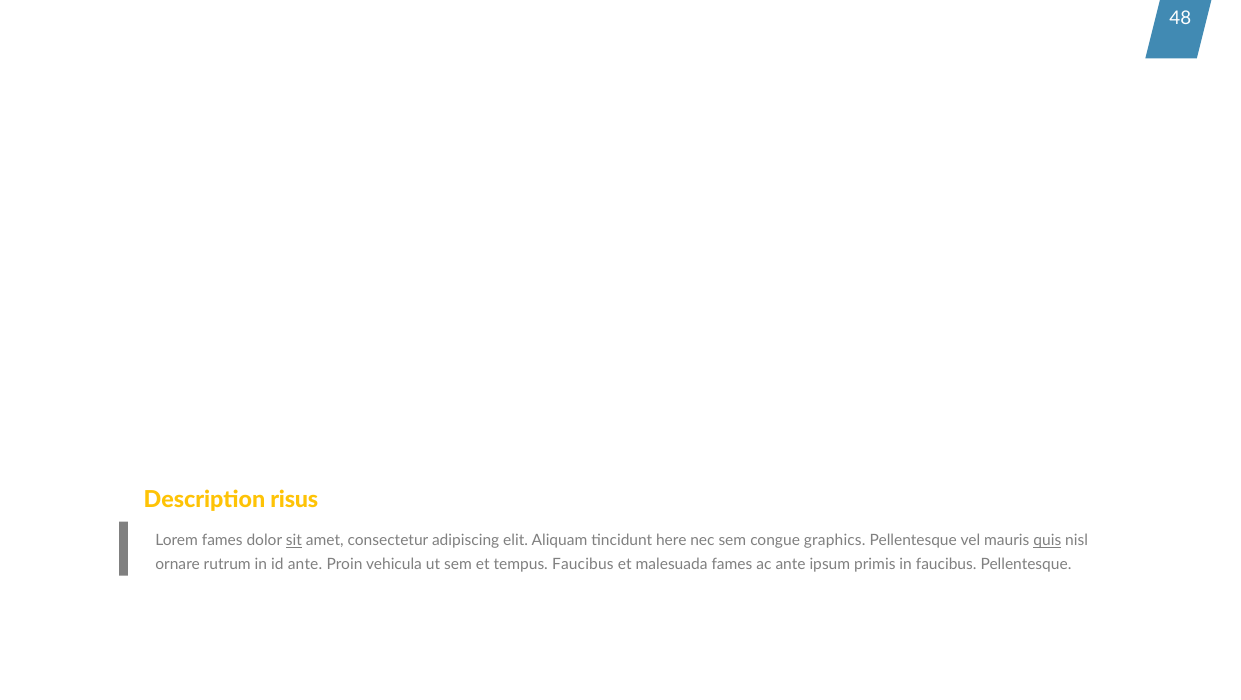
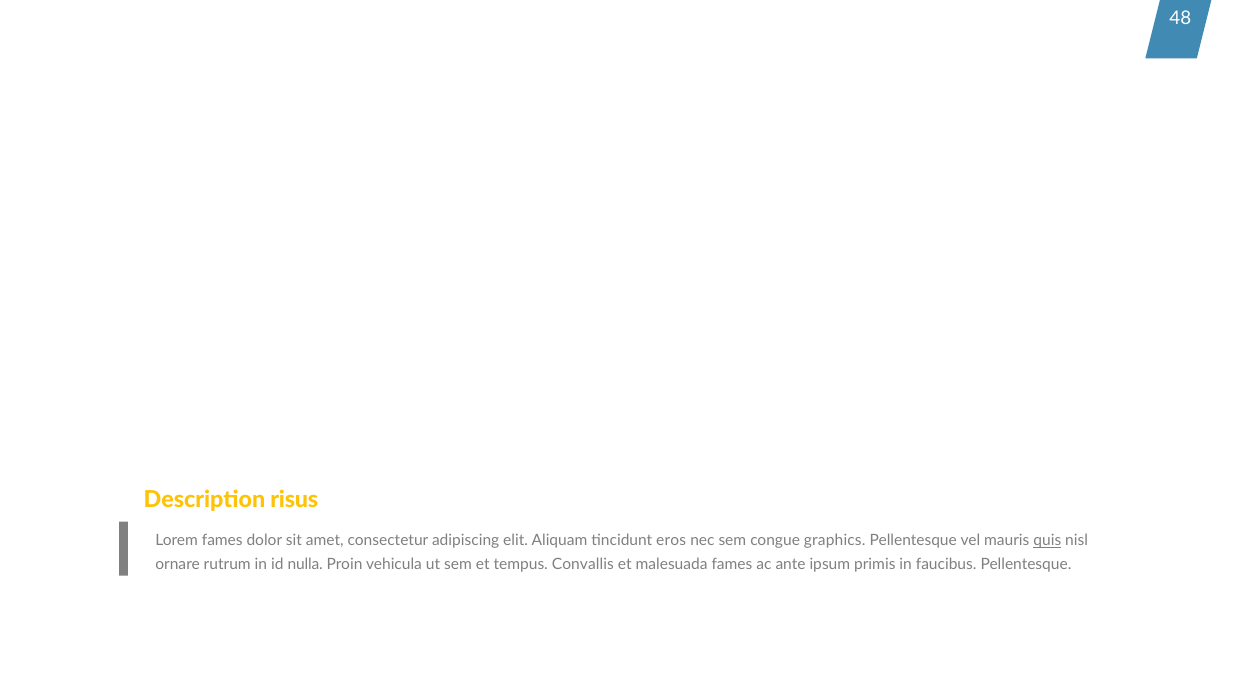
sit underline: present -> none
here: here -> eros
id ante: ante -> nulla
tempus Faucibus: Faucibus -> Convallis
